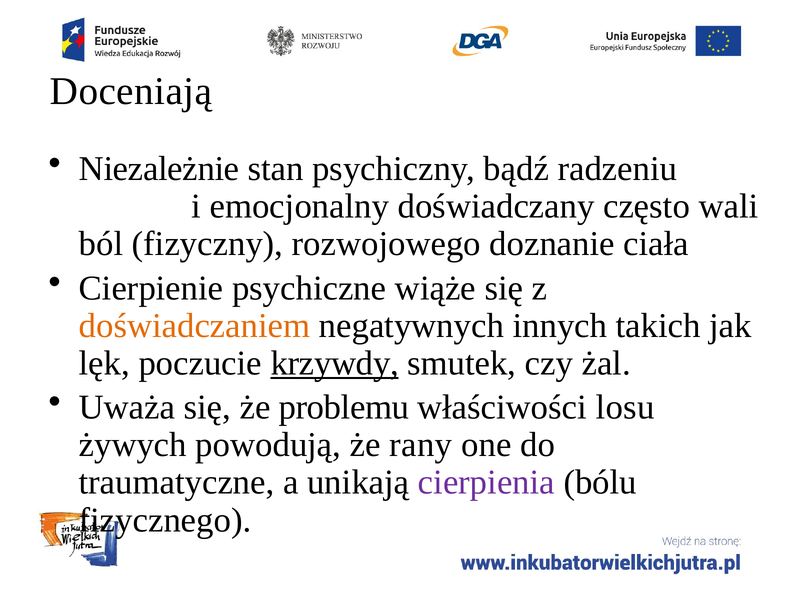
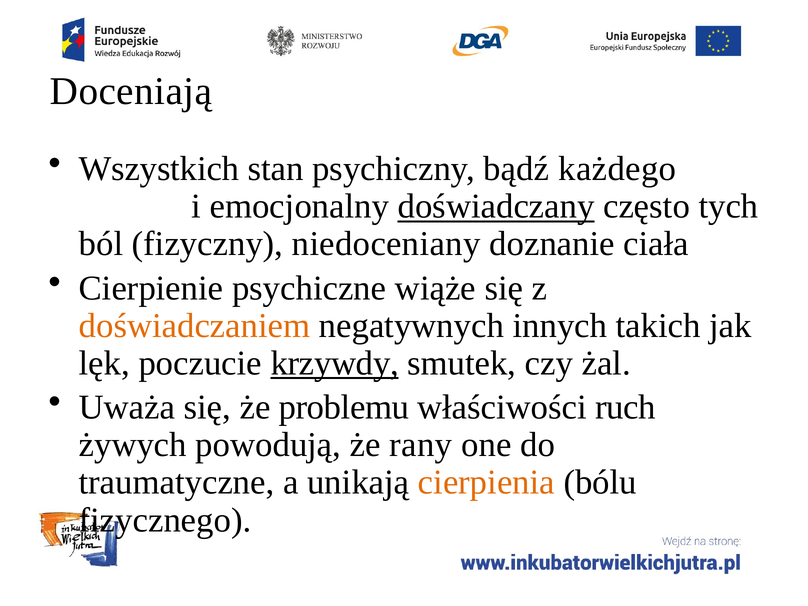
Niezależnie: Niezależnie -> Wszystkich
radzeniu: radzeniu -> każdego
doświadczany underline: none -> present
wali: wali -> tych
rozwojowego: rozwojowego -> niedoceniany
losu: losu -> ruch
cierpienia colour: purple -> orange
